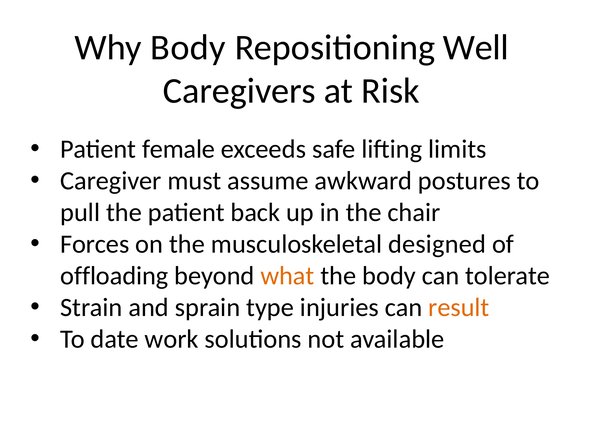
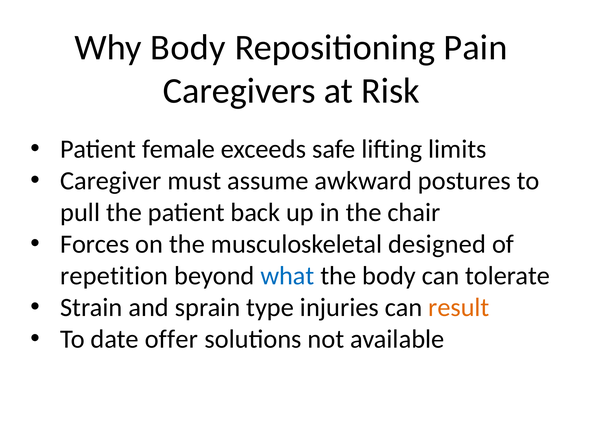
Well: Well -> Pain
offloading: offloading -> repetition
what colour: orange -> blue
work: work -> offer
